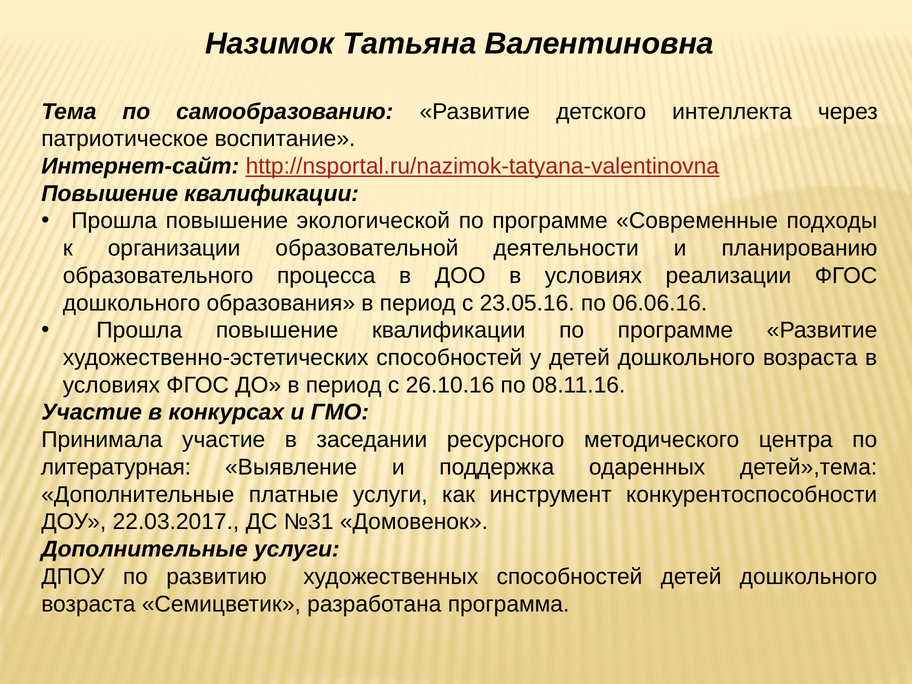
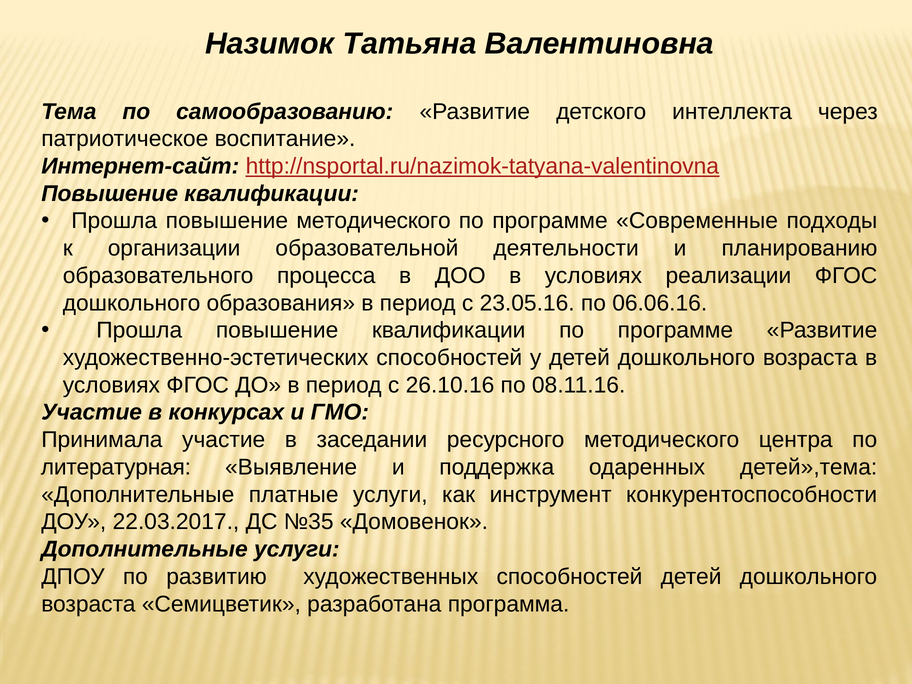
повышение экологической: экологической -> методического
№31: №31 -> №35
